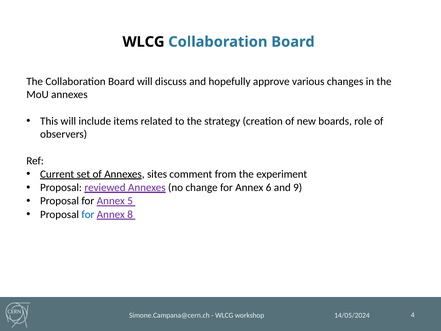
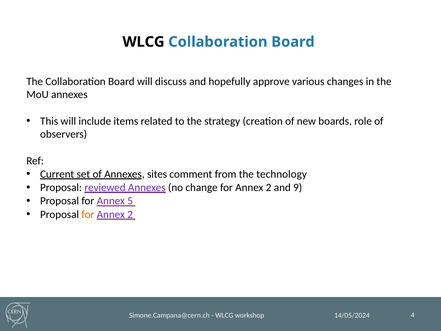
experiment: experiment -> technology
change for Annex 6: 6 -> 2
for at (88, 214) colour: blue -> orange
8 at (130, 214): 8 -> 2
